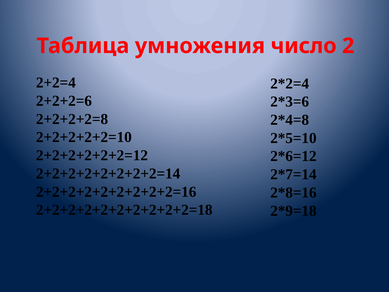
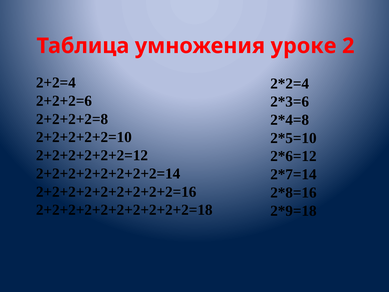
число: число -> уроке
